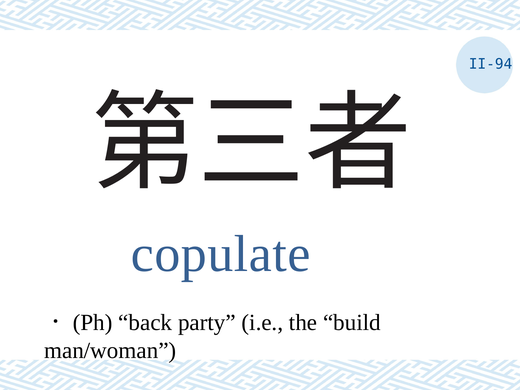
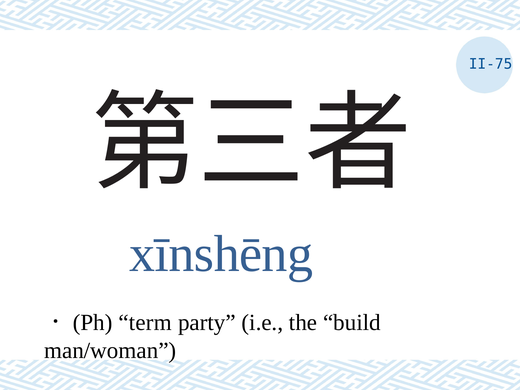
II-94: II-94 -> II-75
copulate: copulate -> xīnshēng
back: back -> term
